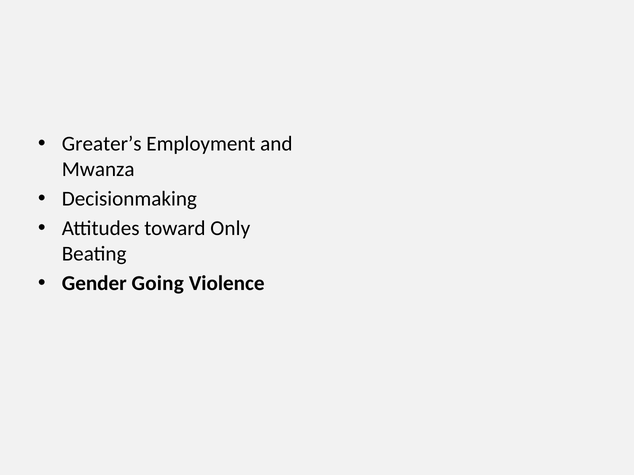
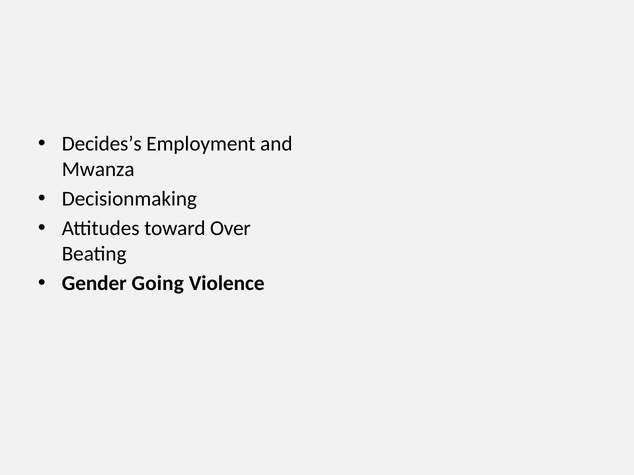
Greater’s: Greater’s -> Decides’s
Only: Only -> Over
